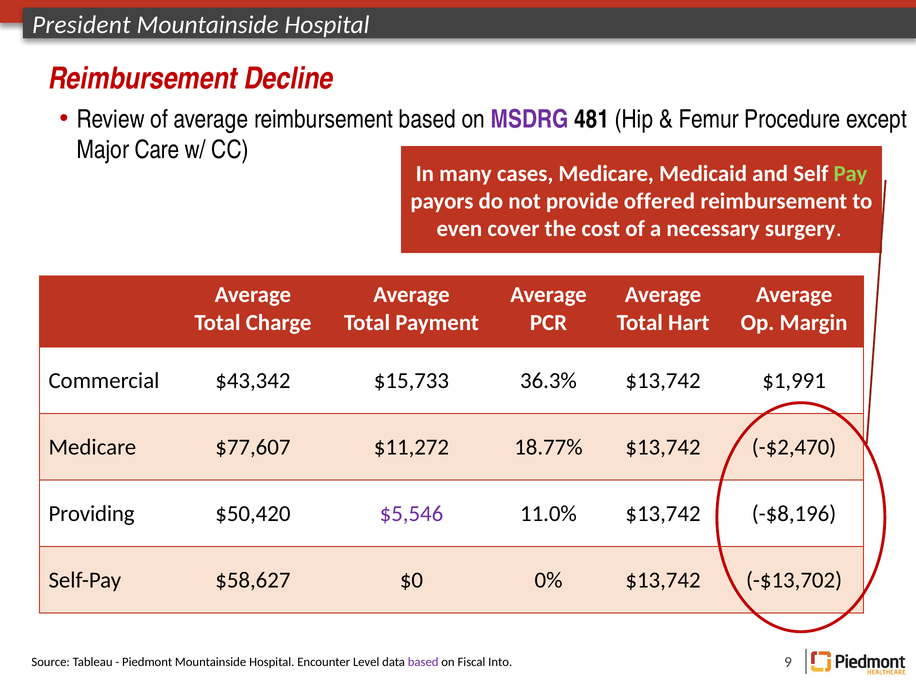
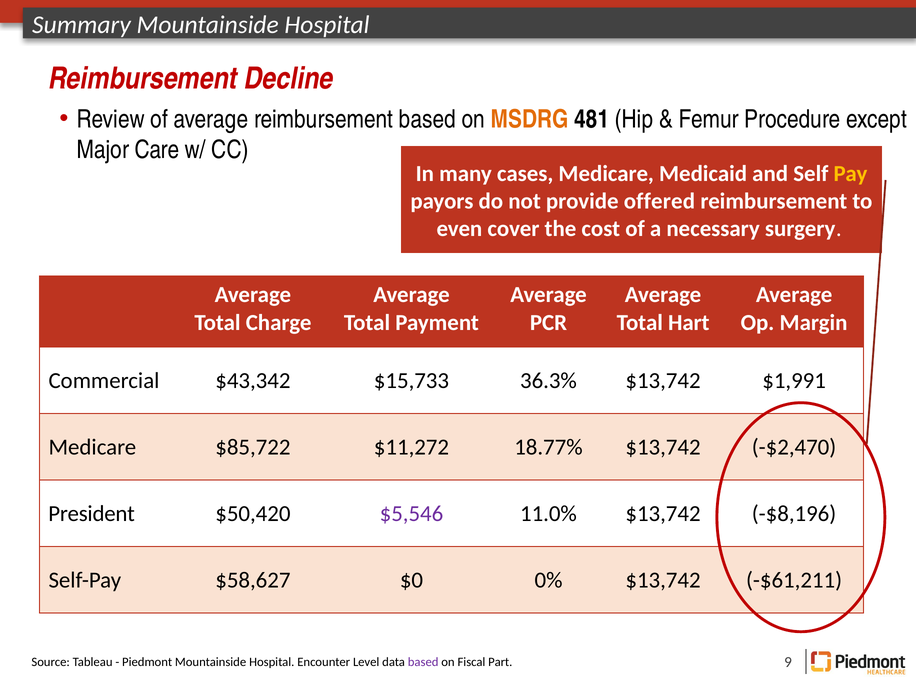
President: President -> Summary
MSDRG colour: purple -> orange
Pay colour: light green -> yellow
$77,607: $77,607 -> $85,722
Providing: Providing -> President
-$13,702: -$13,702 -> -$61,211
Into: Into -> Part
